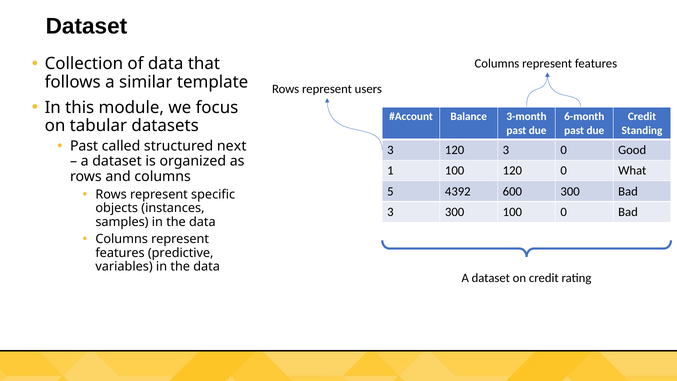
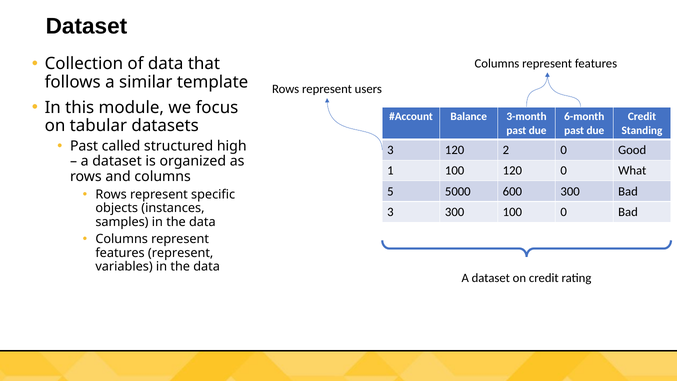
next: next -> high
120 3: 3 -> 2
4392: 4392 -> 5000
features predictive: predictive -> represent
